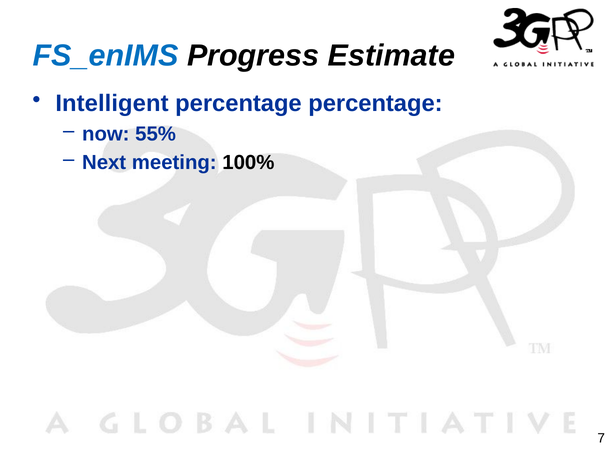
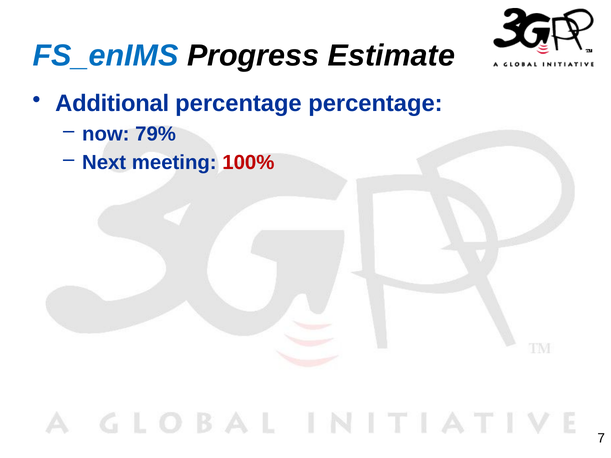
Intelligent: Intelligent -> Additional
55%: 55% -> 79%
100% colour: black -> red
